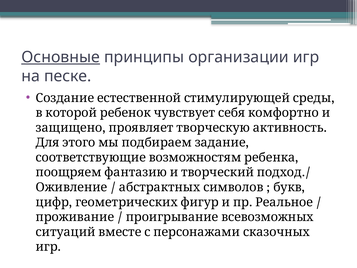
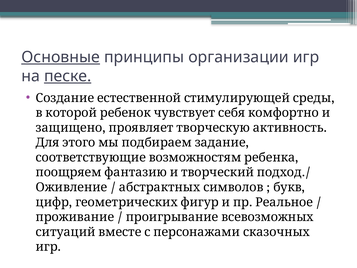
песке underline: none -> present
